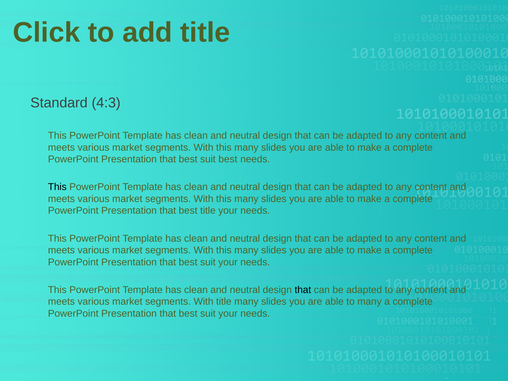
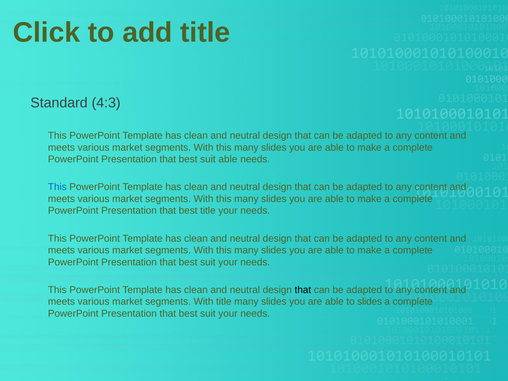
suit best: best -> able
This at (57, 187) colour: black -> blue
to many: many -> slides
